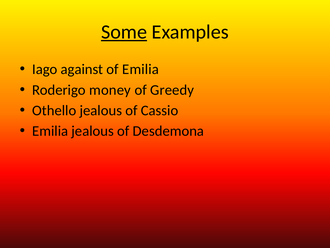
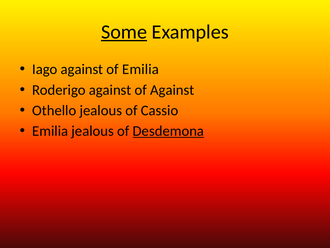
Roderigo money: money -> against
of Greedy: Greedy -> Against
Desdemona underline: none -> present
